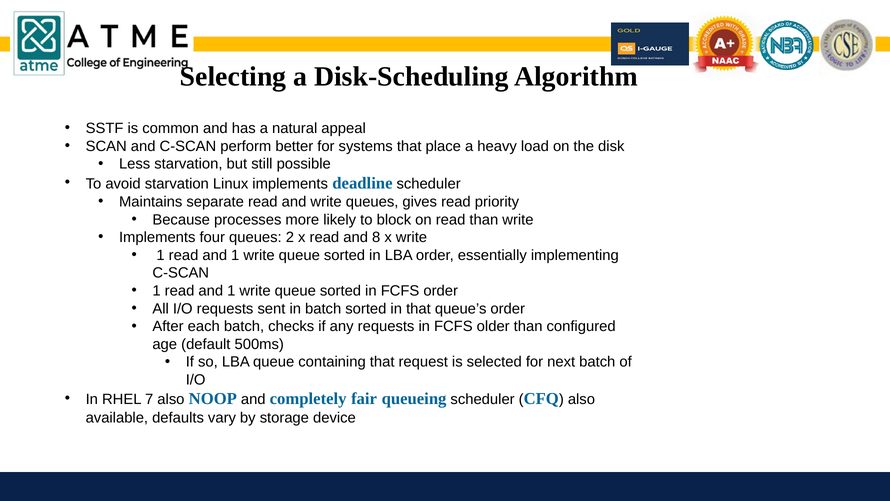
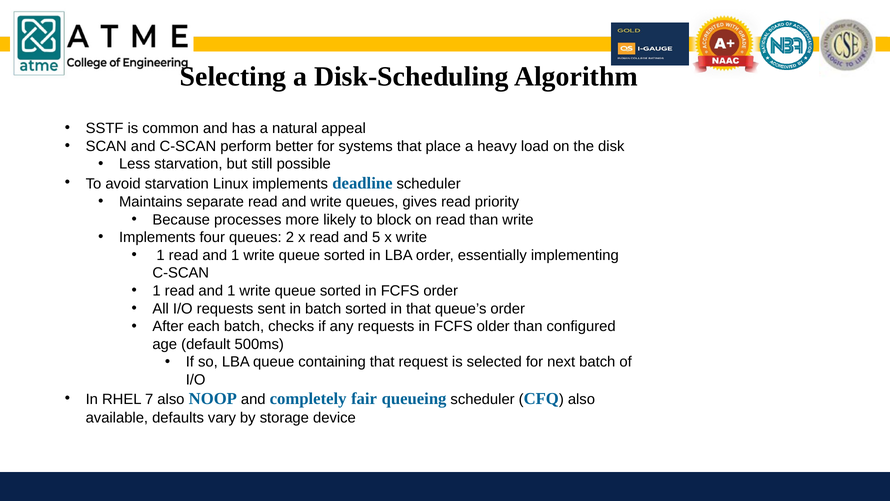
8: 8 -> 5
